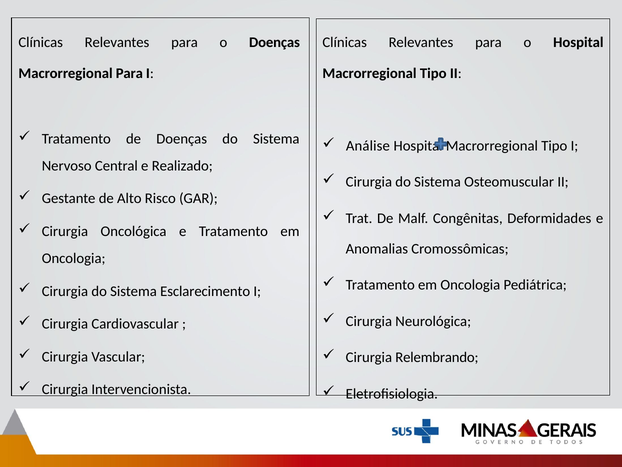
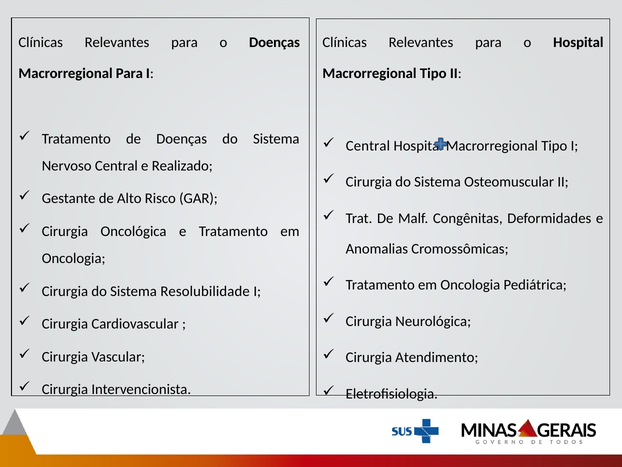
Análise at (368, 146): Análise -> Central
Esclarecimento: Esclarecimento -> Resolubilidade
Relembrando: Relembrando -> Atendimento
